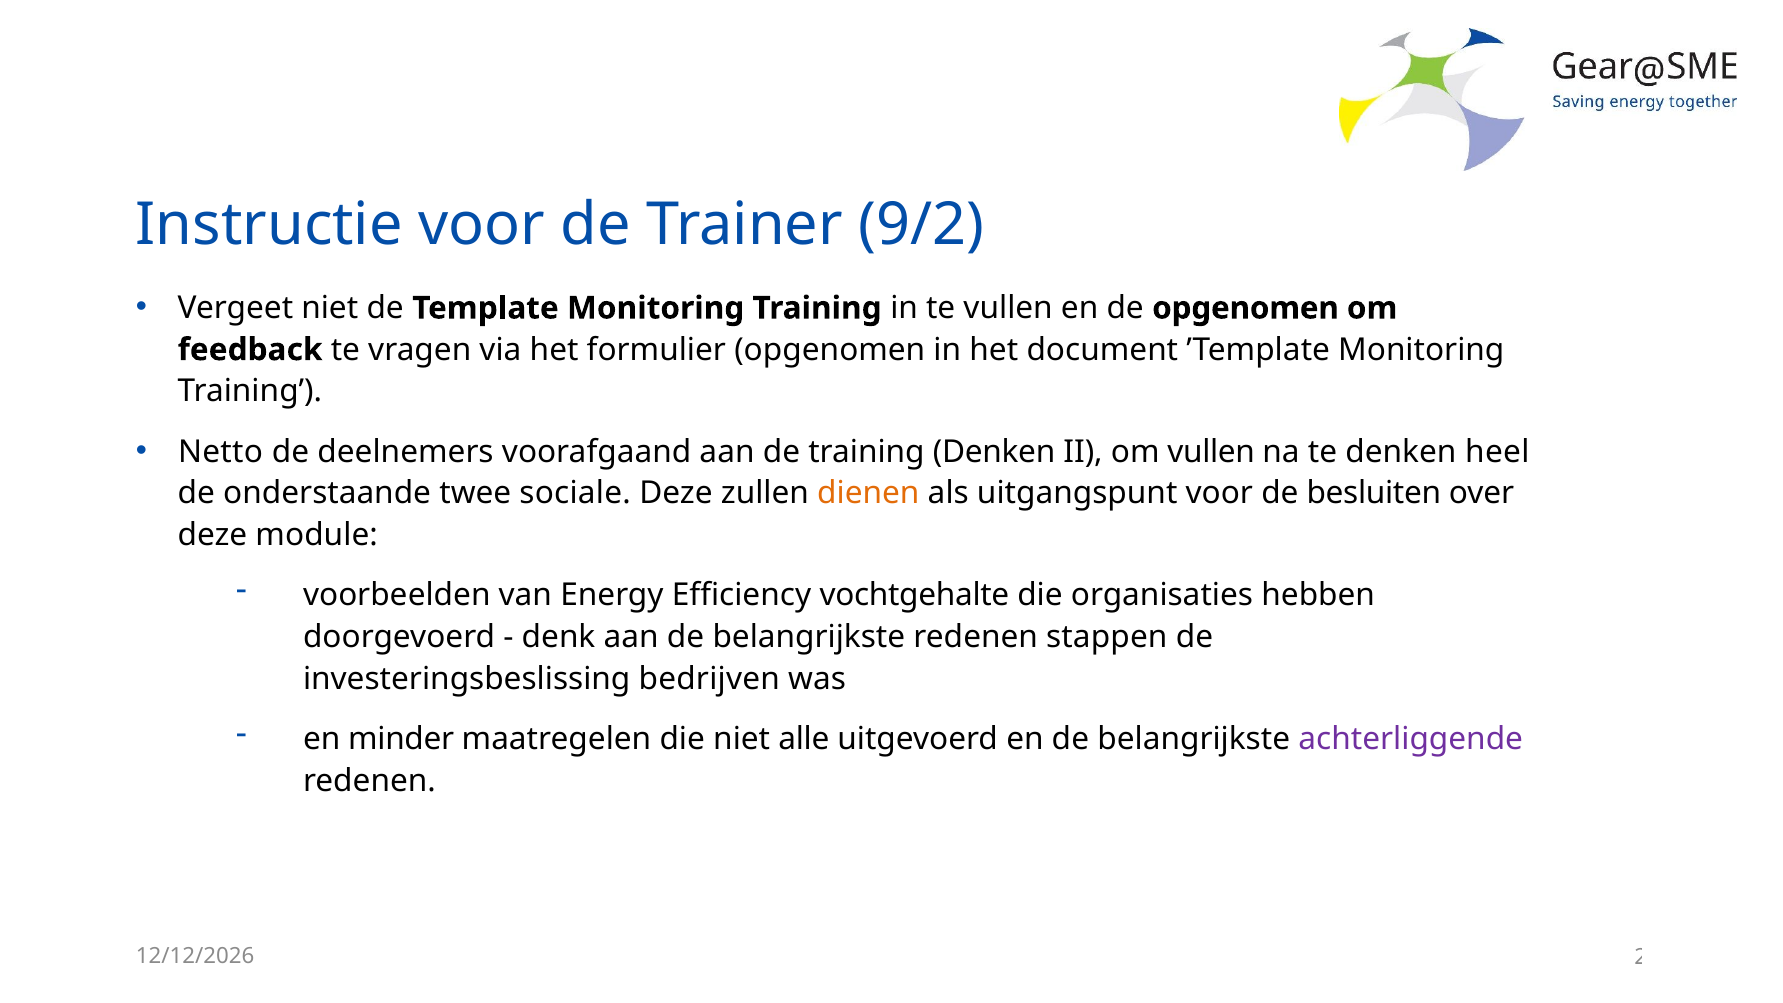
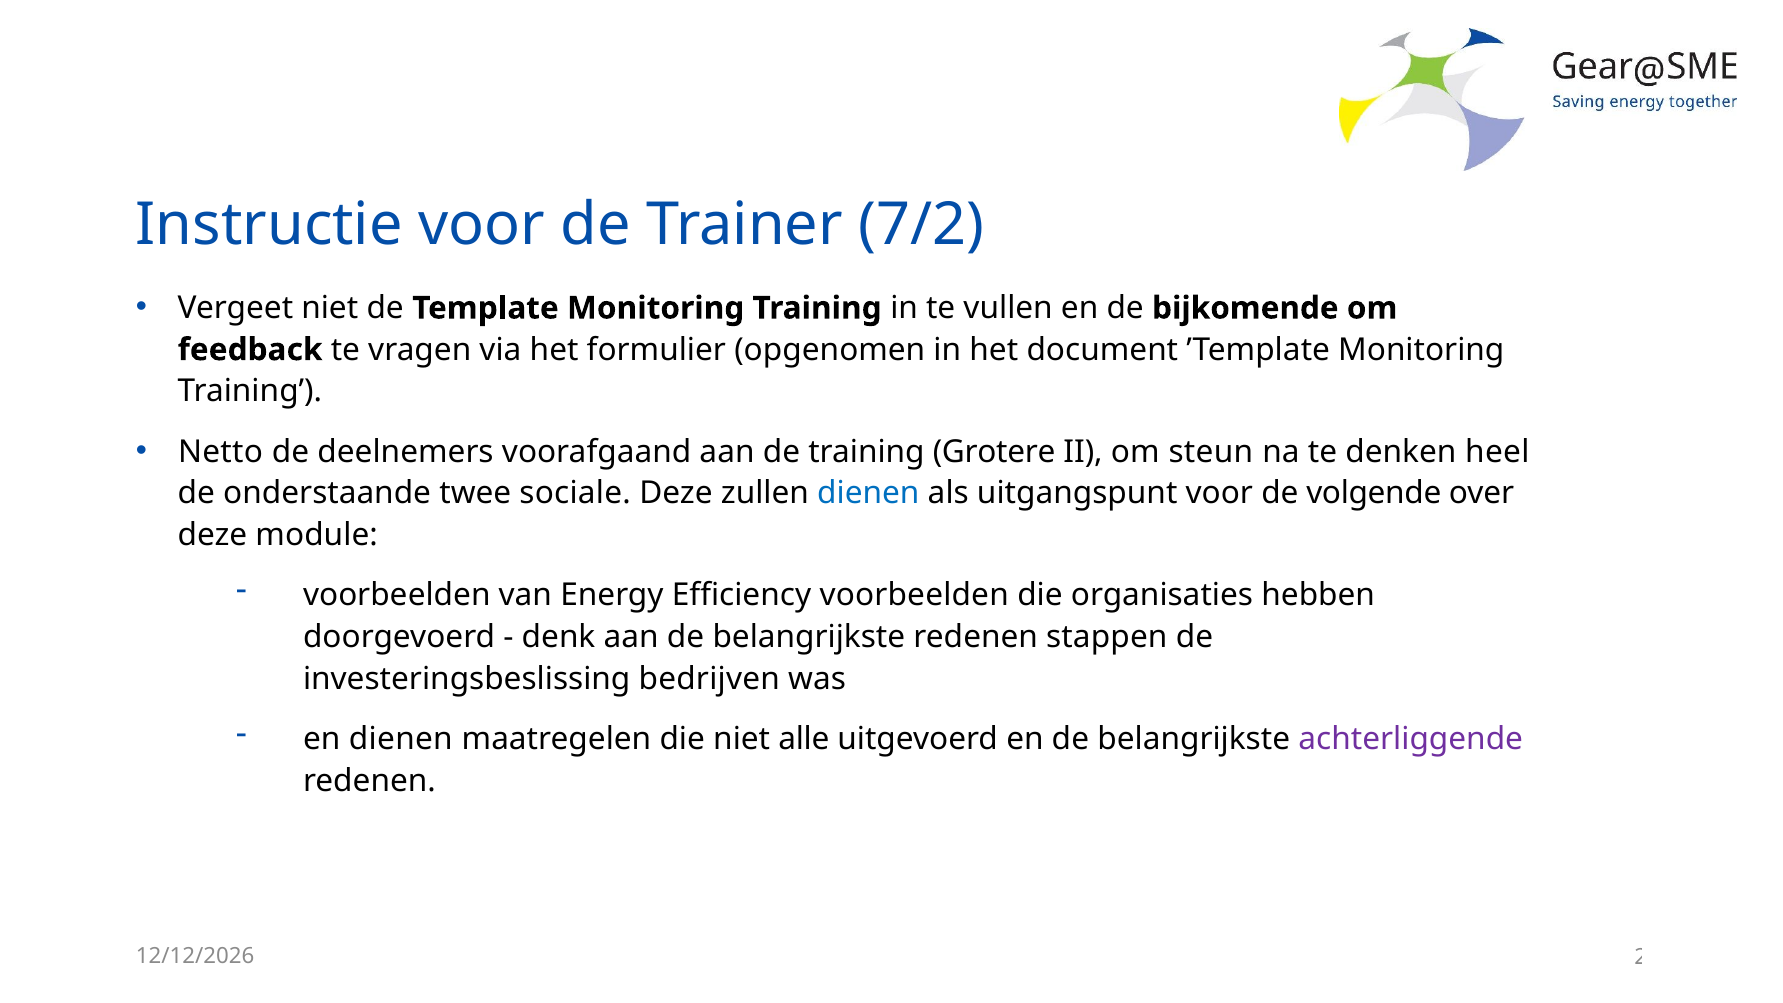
9/2: 9/2 -> 7/2
de opgenomen: opgenomen -> bijkomende
training Denken: Denken -> Grotere
om vullen: vullen -> steun
dienen at (868, 493) colour: orange -> blue
besluiten: besluiten -> volgende
Efficiency vochtgehalte: vochtgehalte -> voorbeelden
en minder: minder -> dienen
